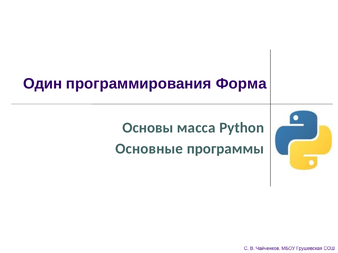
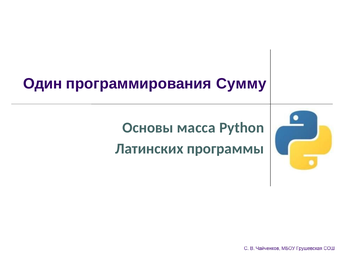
Форма: Форма -> Сумму
Основные: Основные -> Латинских
